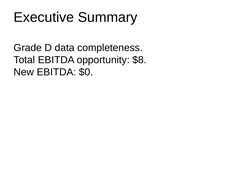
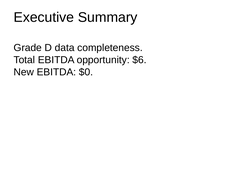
$8: $8 -> $6
